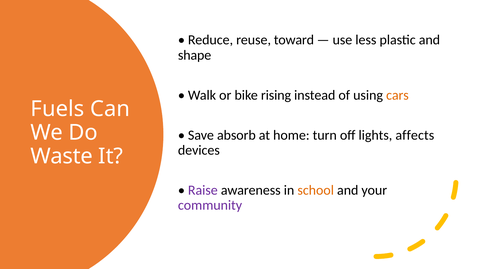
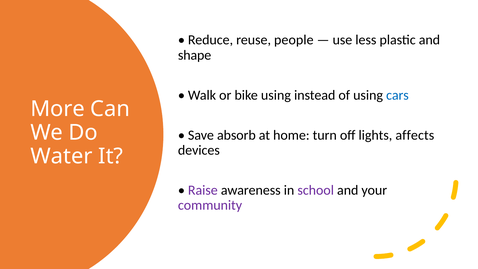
toward: toward -> people
bike rising: rising -> using
cars colour: orange -> blue
Fuels: Fuels -> More
Waste: Waste -> Water
school colour: orange -> purple
